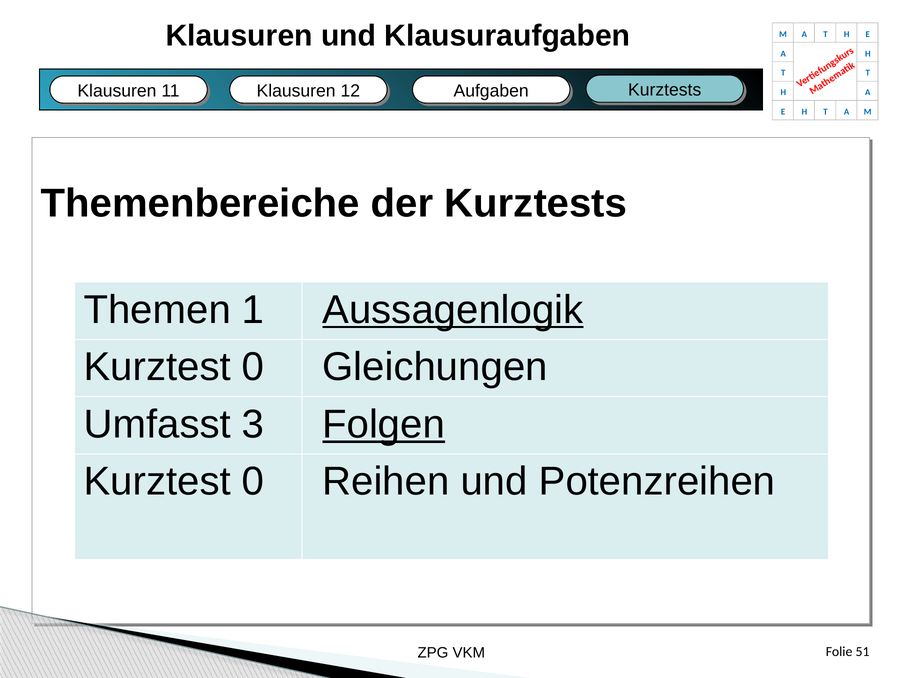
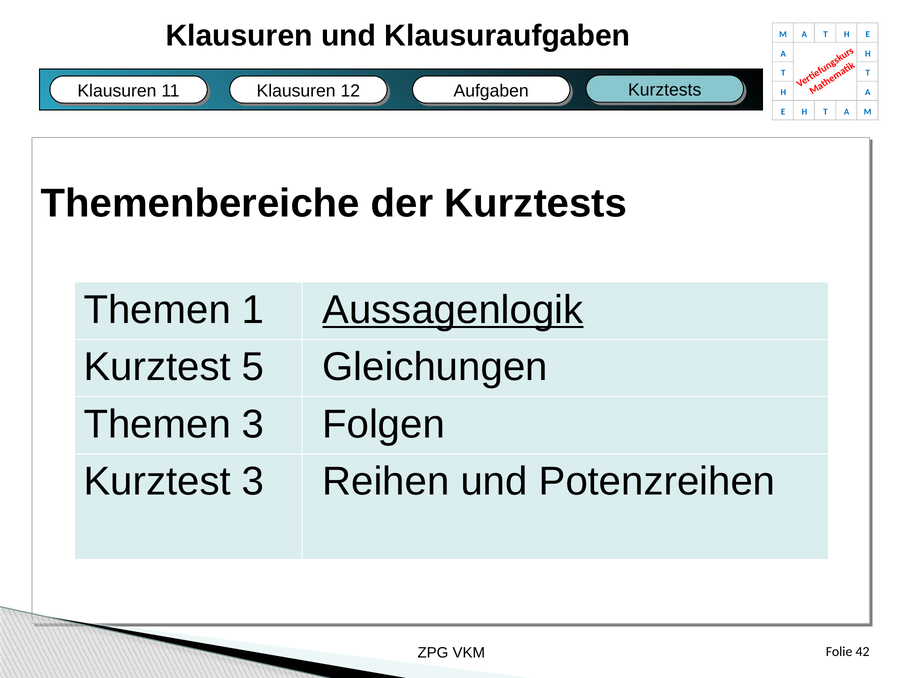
0 at (253, 367): 0 -> 5
Umfasst at (157, 424): Umfasst -> Themen
Folgen underline: present -> none
0 at (253, 481): 0 -> 3
51: 51 -> 42
